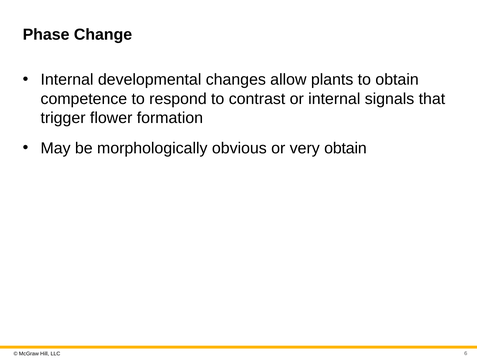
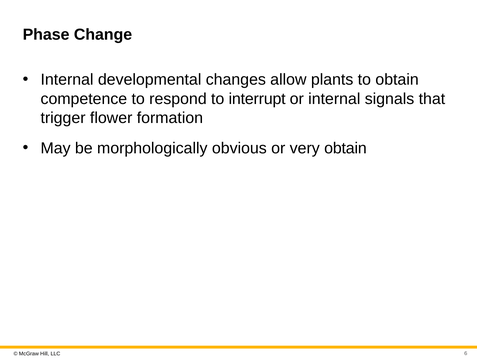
contrast: contrast -> interrupt
